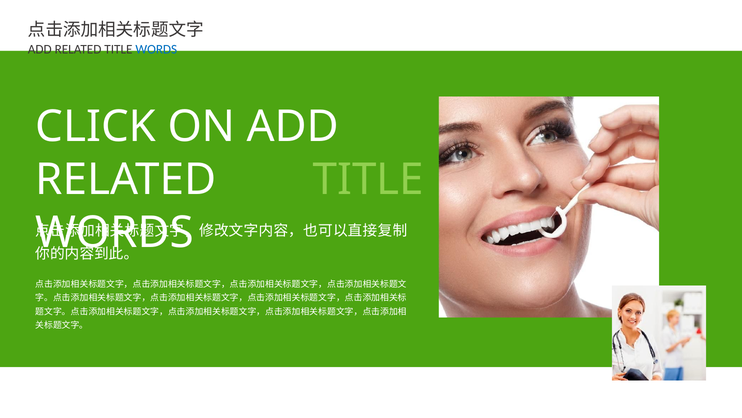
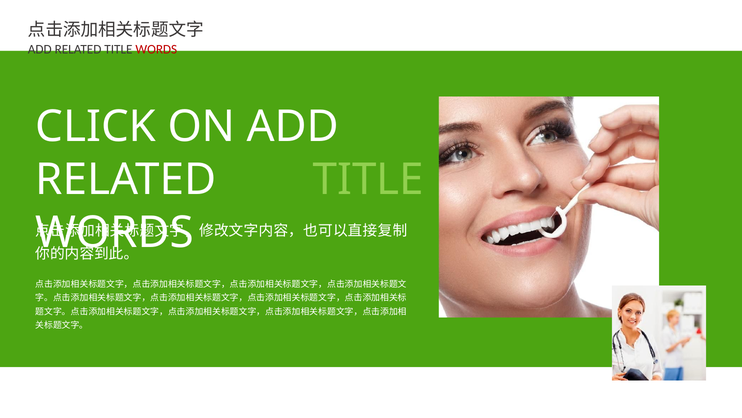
WORDS at (156, 49) colour: blue -> red
